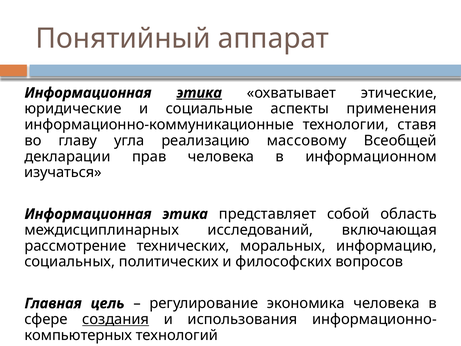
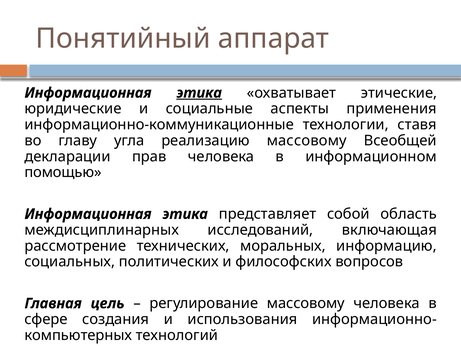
изучаться: изучаться -> помощью
регулирование экономика: экономика -> массовому
создания underline: present -> none
